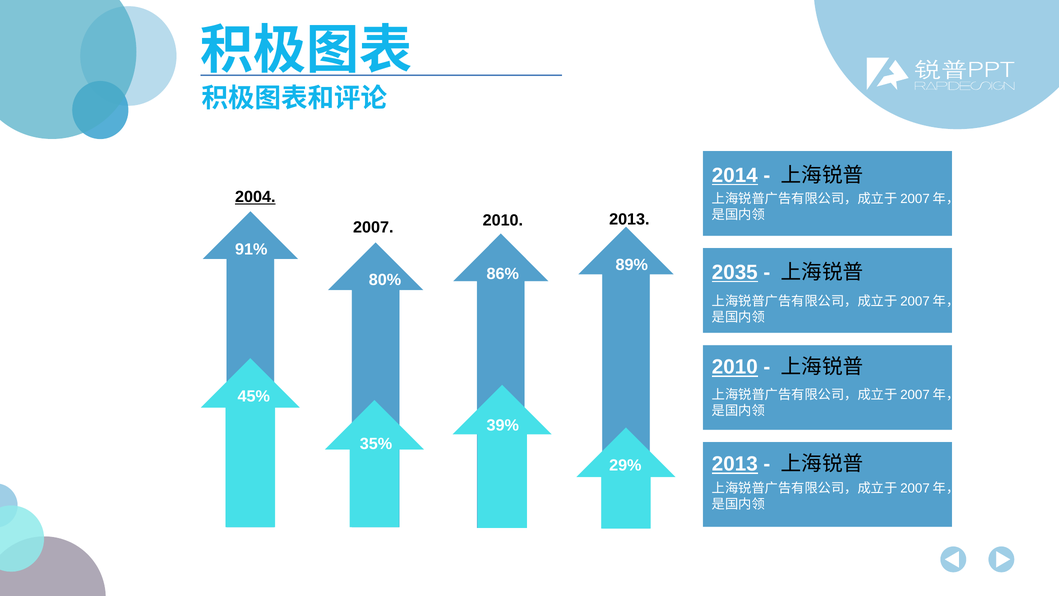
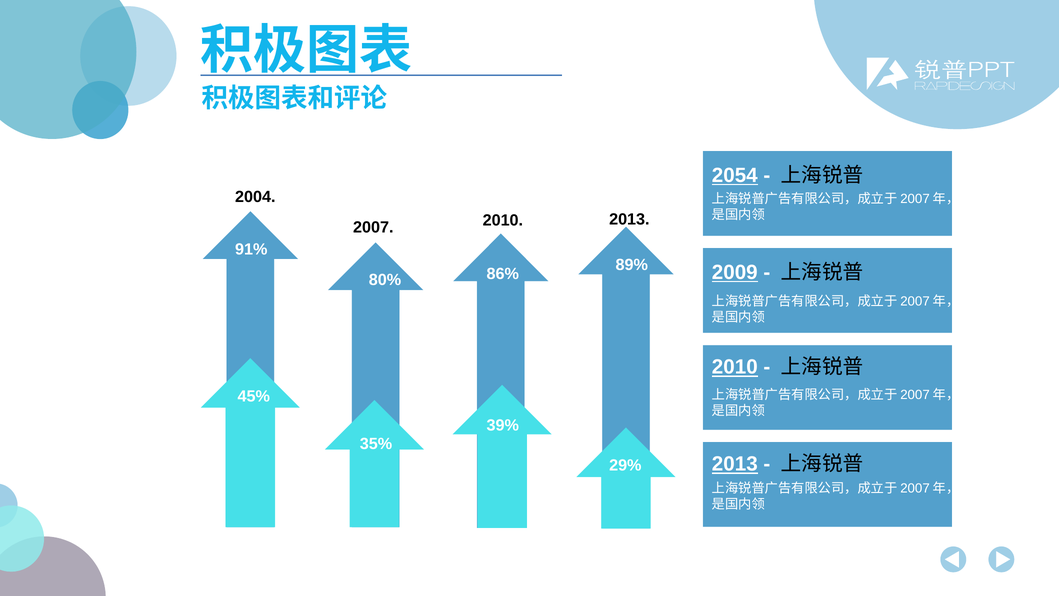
2014: 2014 -> 2054
2004 underline: present -> none
2035: 2035 -> 2009
